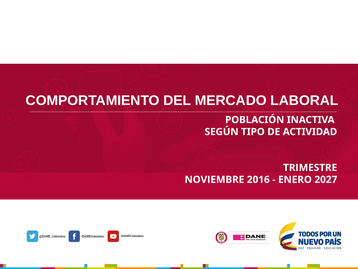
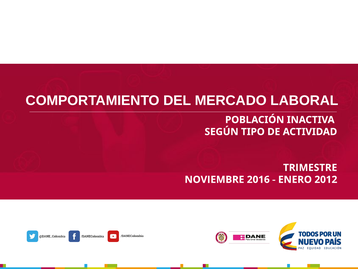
2027: 2027 -> 2012
